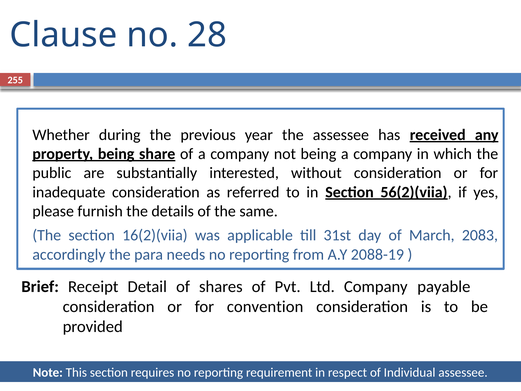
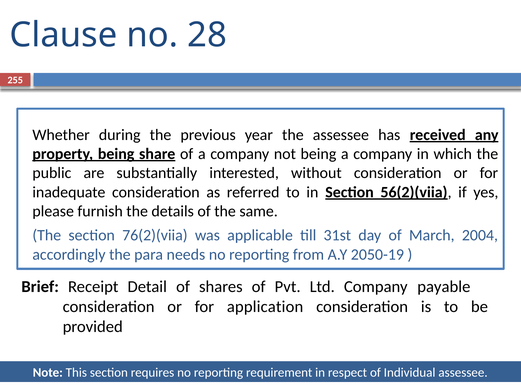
16(2)(viia: 16(2)(viia -> 76(2)(viia
2083: 2083 -> 2004
2088-19: 2088-19 -> 2050-19
convention: convention -> application
